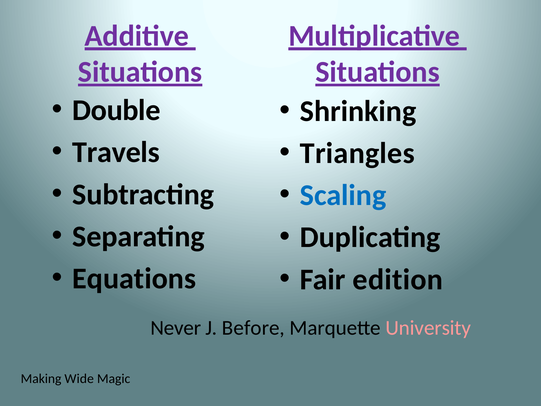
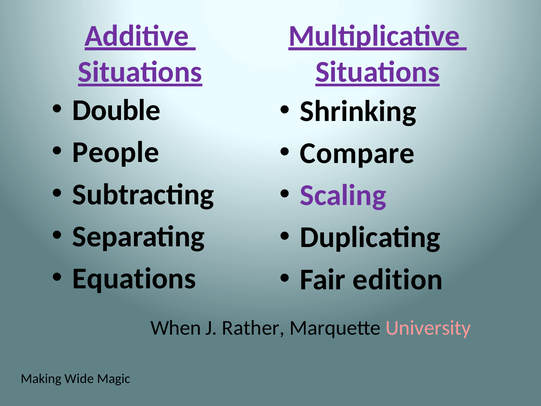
Travels: Travels -> People
Triangles: Triangles -> Compare
Scaling colour: blue -> purple
Never: Never -> When
Before: Before -> Rather
